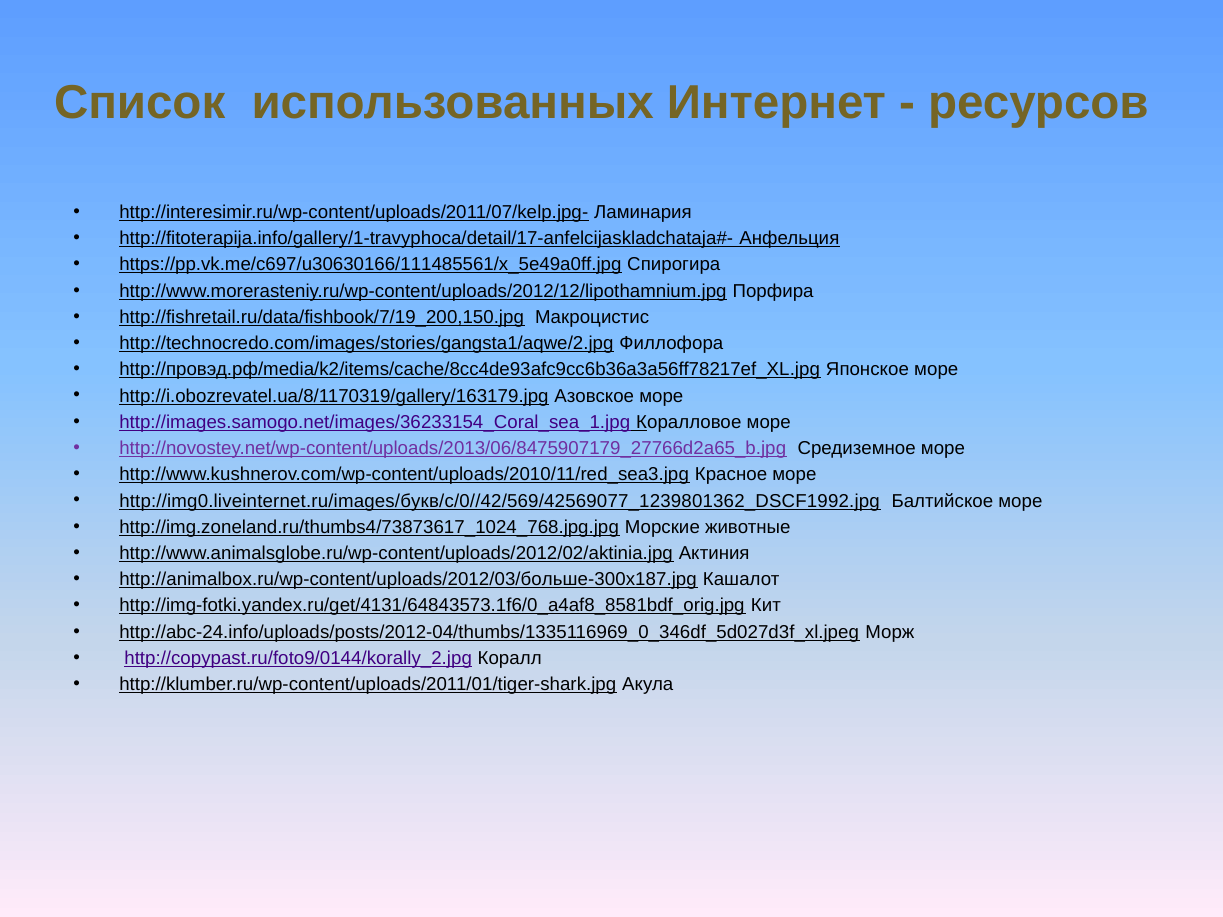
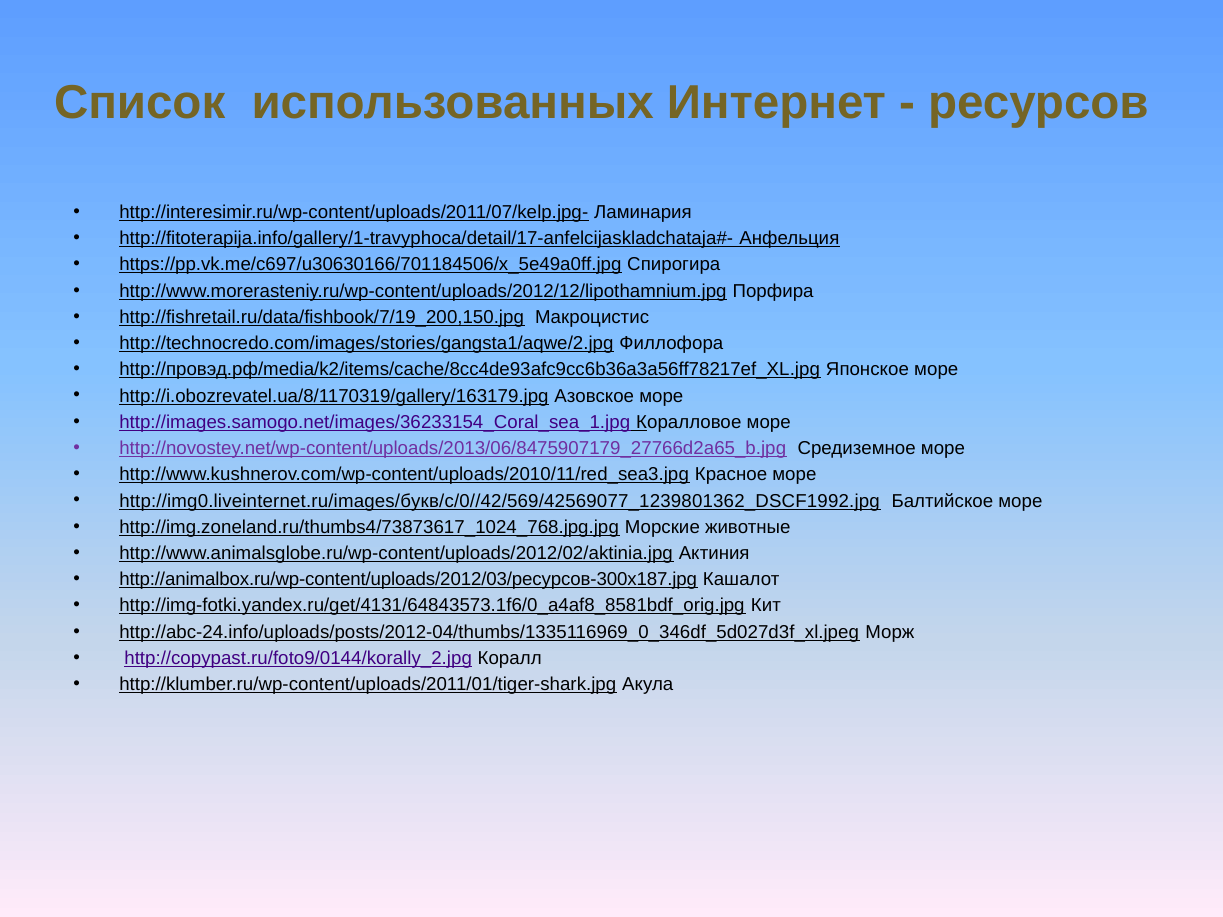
https://pp.vk.me/c697/u30630166/111485561/x_5e49a0ff.jpg: https://pp.vk.me/c697/u30630166/111485561/x_5e49a0ff.jpg -> https://pp.vk.me/c697/u30630166/701184506/x_5e49a0ff.jpg
http://animalbox.ru/wp-content/uploads/2012/03/больше-300x187.jpg: http://animalbox.ru/wp-content/uploads/2012/03/больше-300x187.jpg -> http://animalbox.ru/wp-content/uploads/2012/03/ресурсов-300x187.jpg
